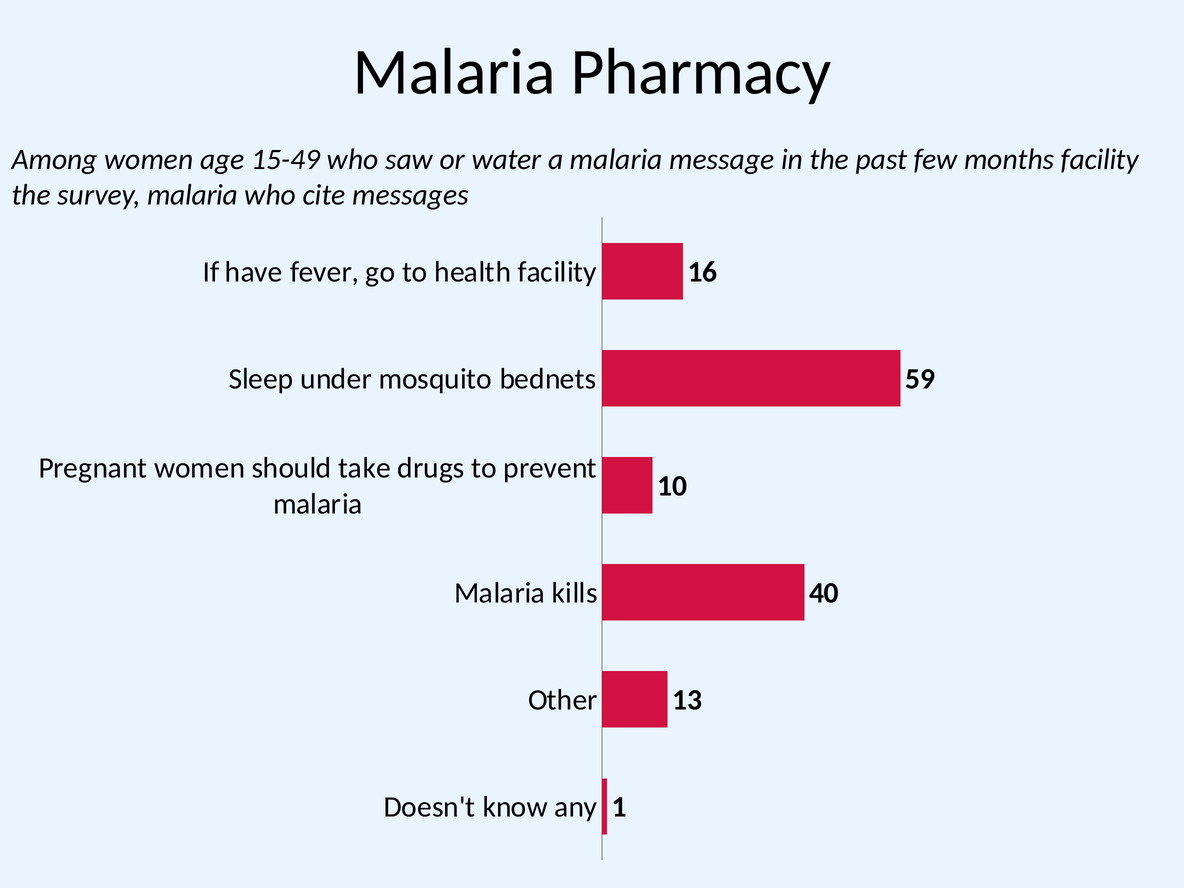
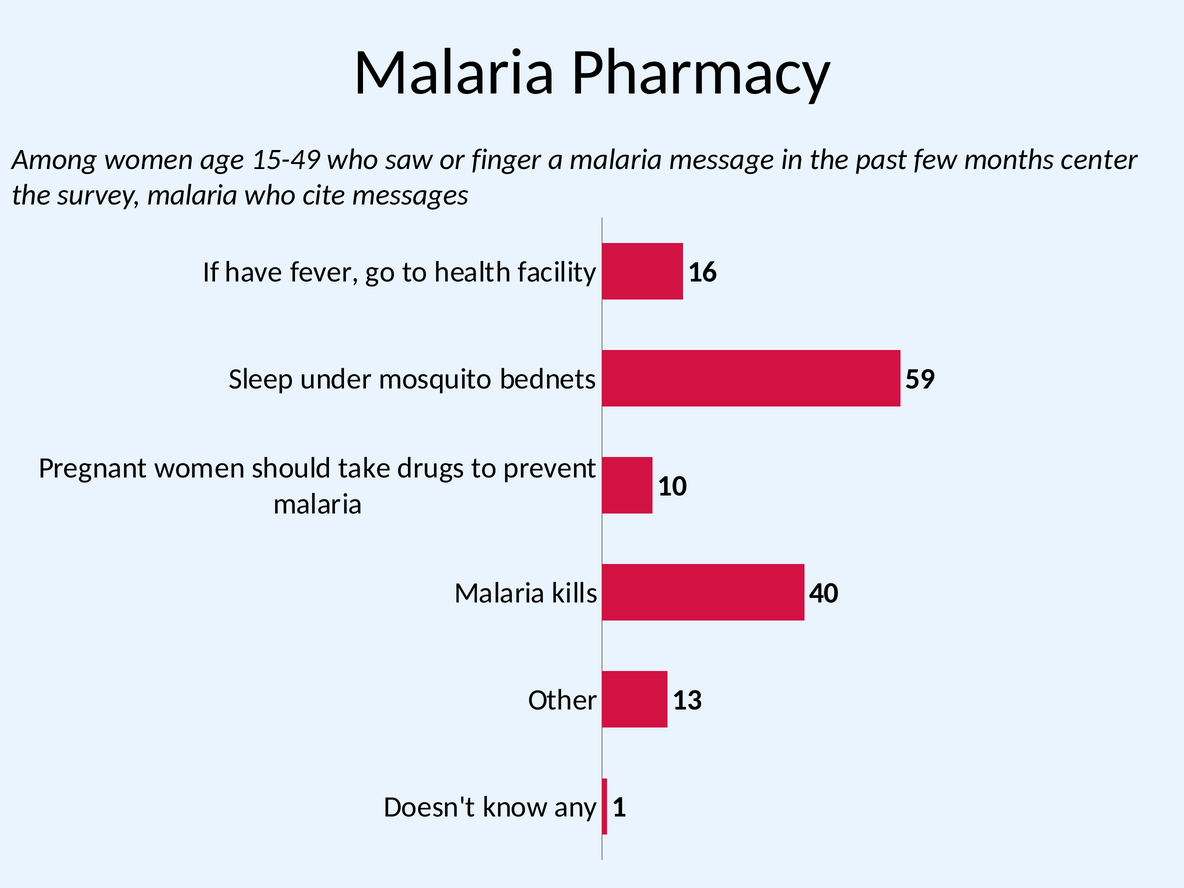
water: water -> finger
months facility: facility -> center
